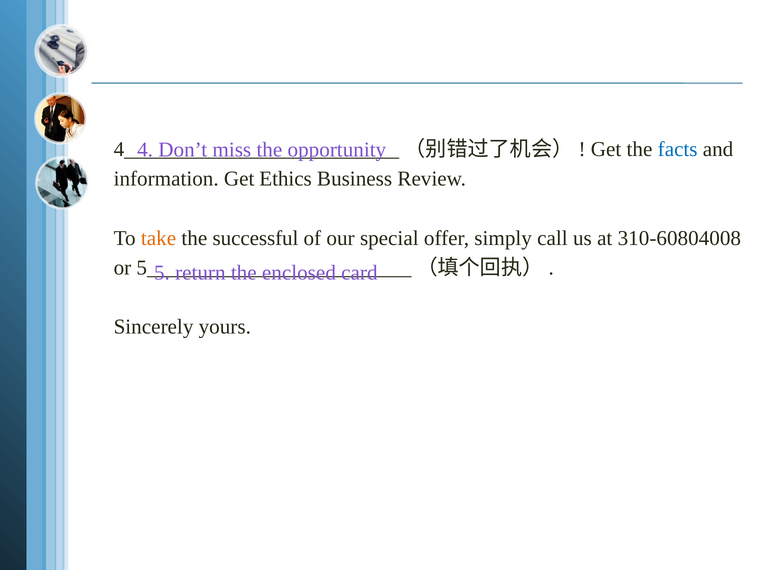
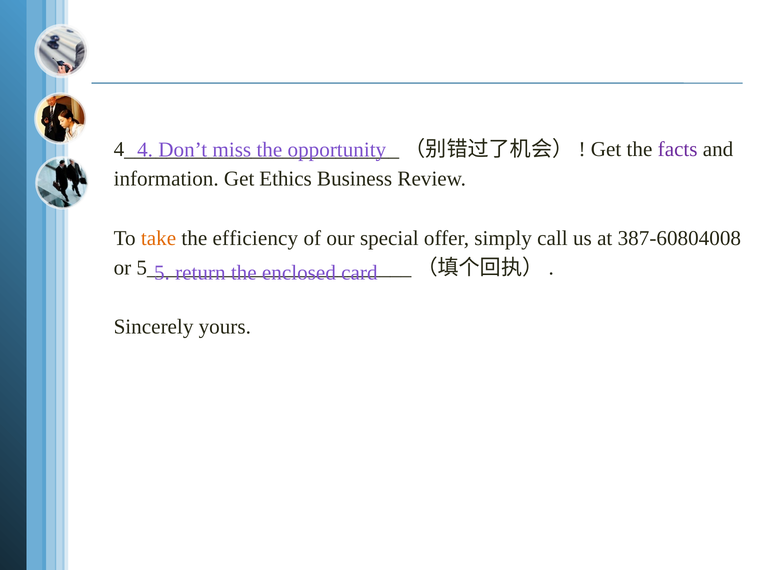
facts colour: blue -> purple
successful: successful -> efficiency
310-60804008: 310-60804008 -> 387-60804008
